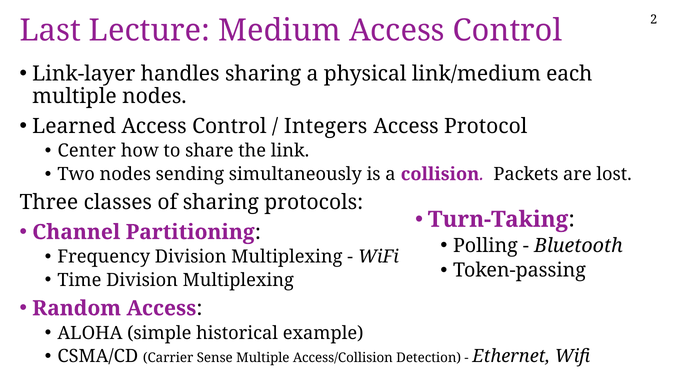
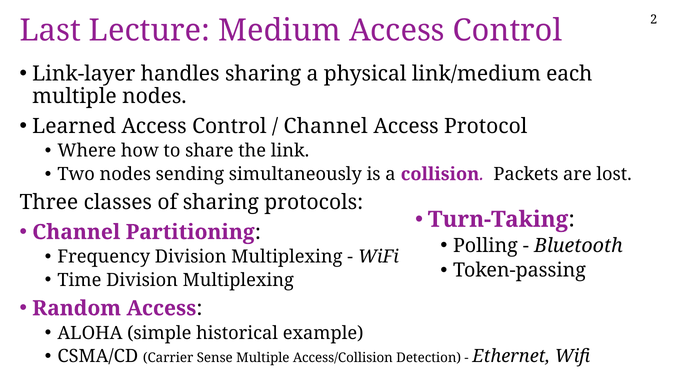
Integers at (326, 126): Integers -> Channel
Center: Center -> Where
